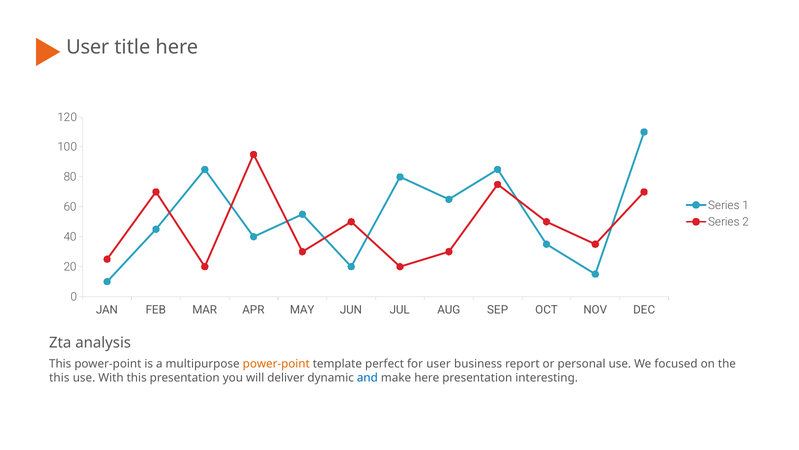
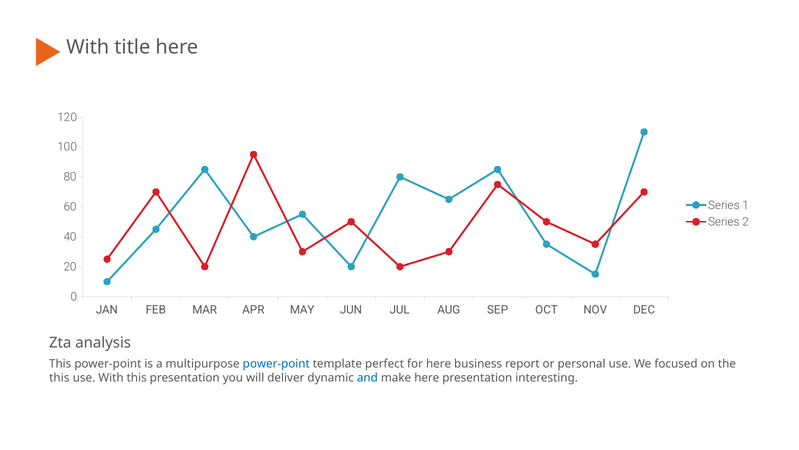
User at (88, 47): User -> With
power-point at (276, 363) colour: orange -> blue
for user: user -> here
